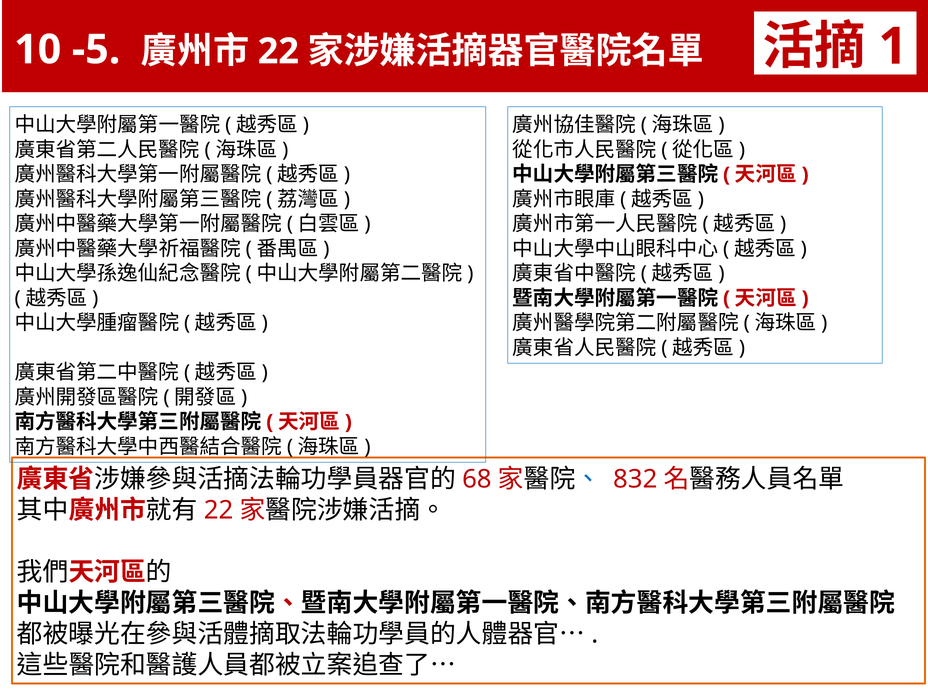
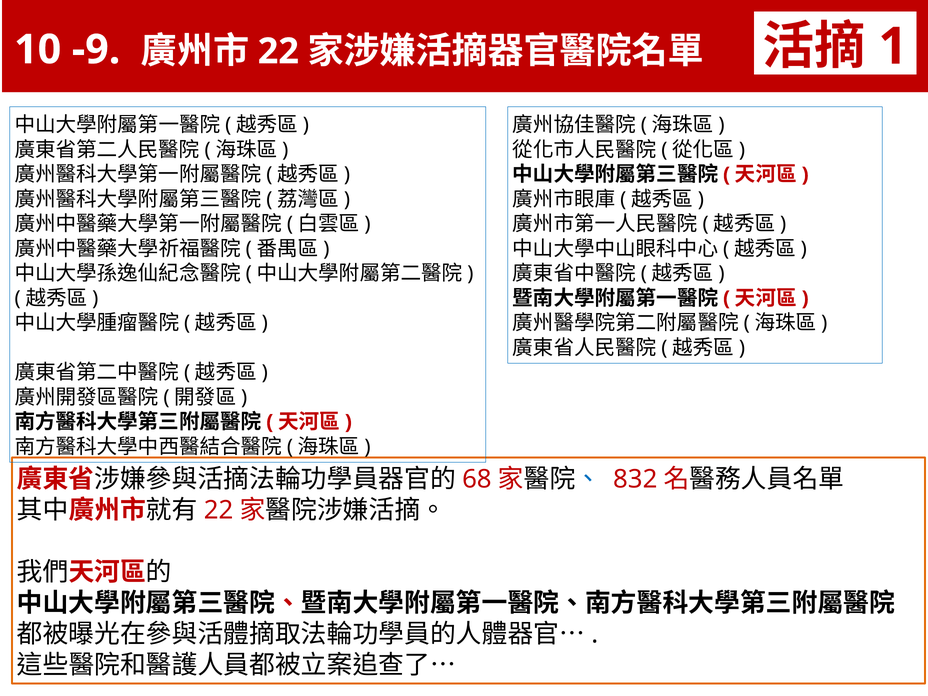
-5: -5 -> -9
